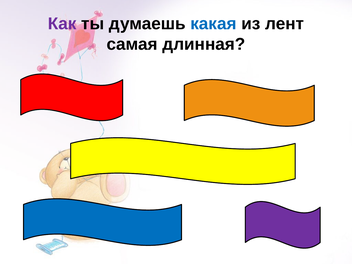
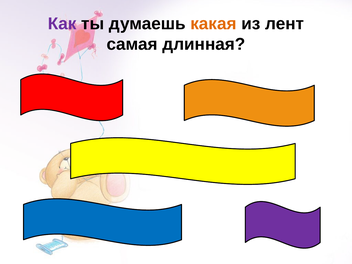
какая colour: blue -> orange
